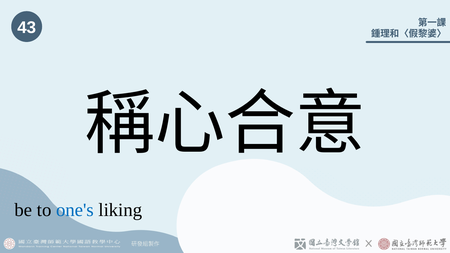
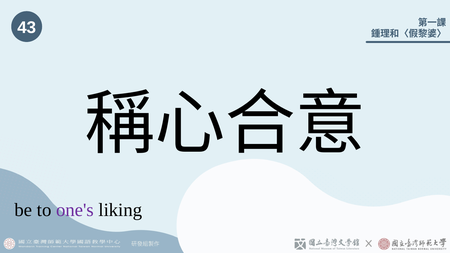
one's colour: blue -> purple
